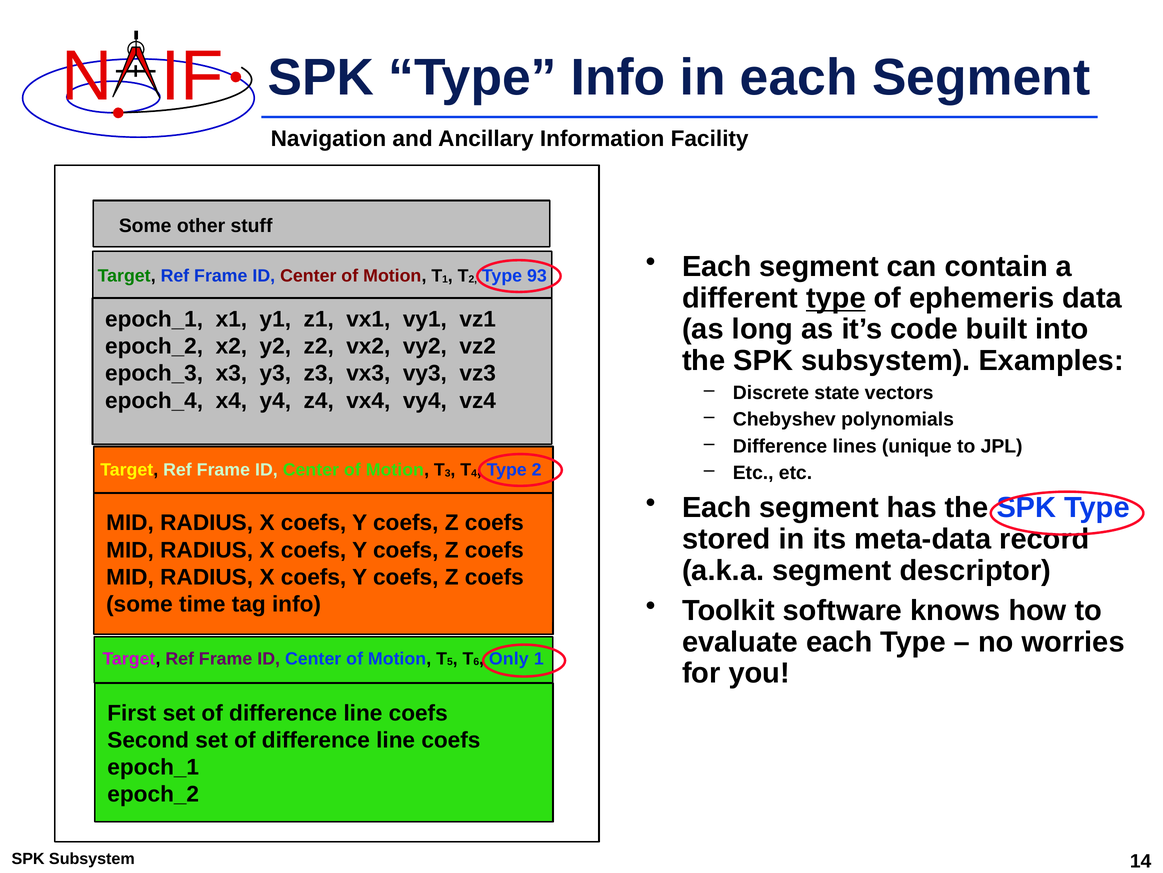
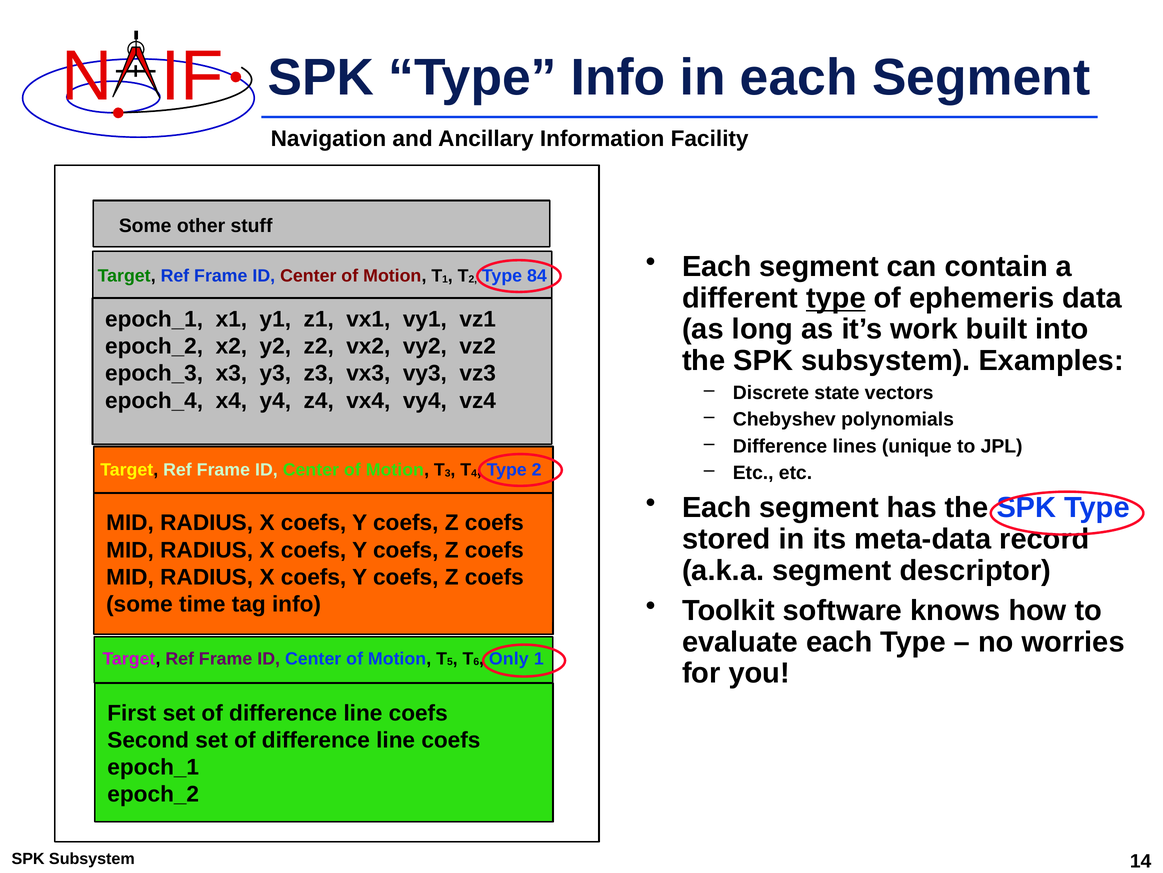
93: 93 -> 84
code: code -> work
